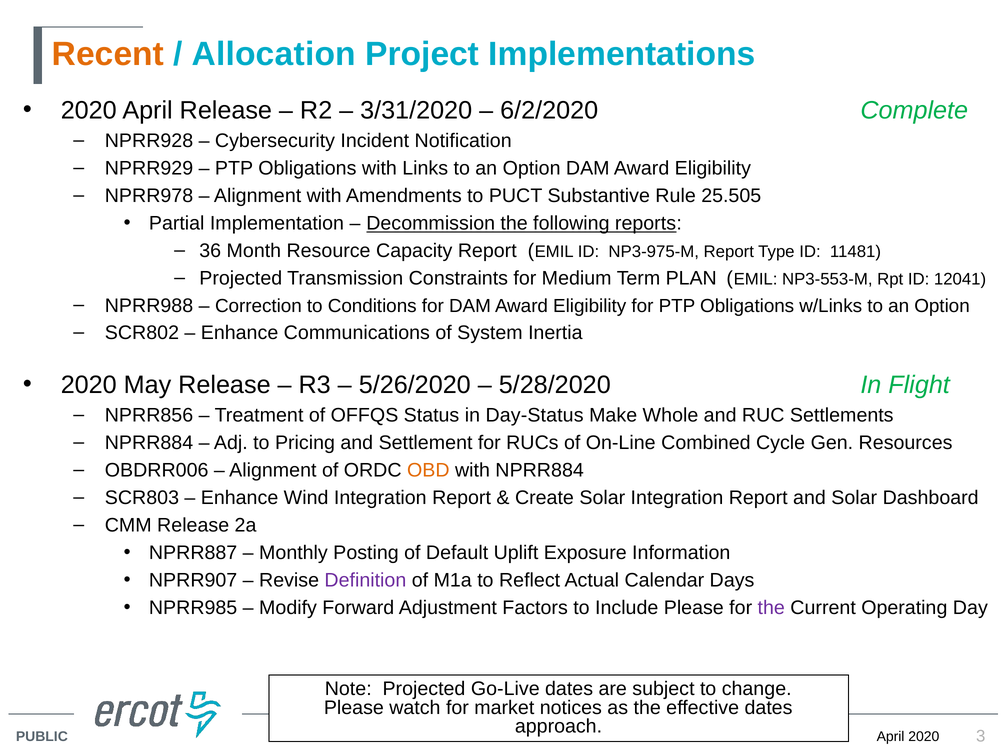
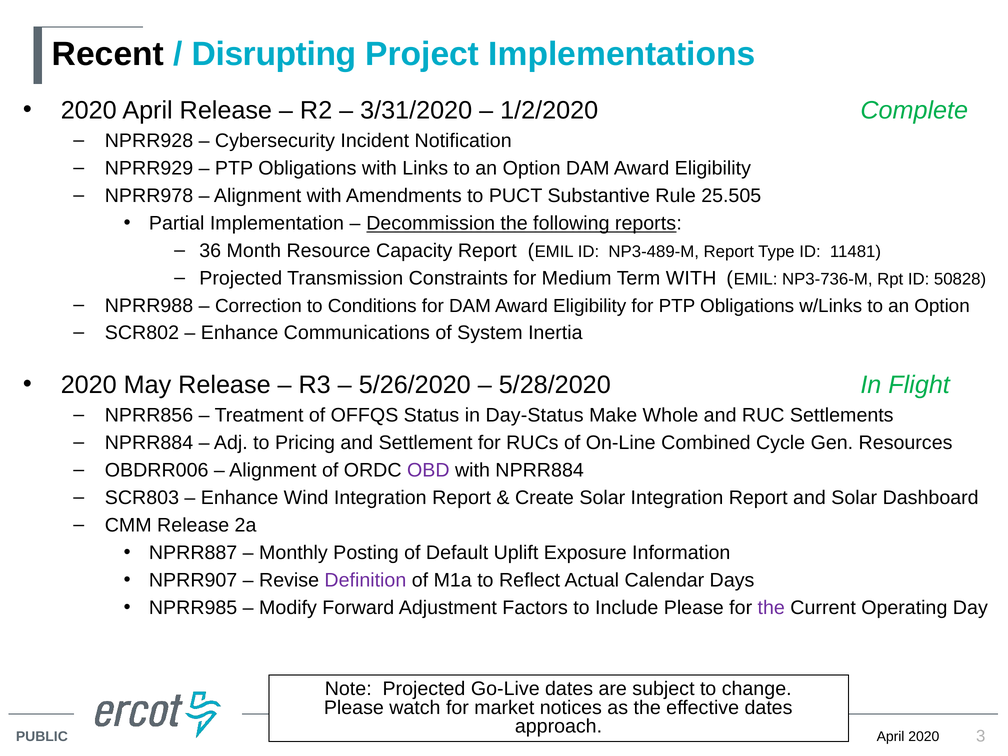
Recent colour: orange -> black
Allocation: Allocation -> Disrupting
6/2/2020: 6/2/2020 -> 1/2/2020
NP3-975-M: NP3-975-M -> NP3-489-M
Term PLAN: PLAN -> WITH
NP3-553-M: NP3-553-M -> NP3-736-M
12041: 12041 -> 50828
OBD colour: orange -> purple
